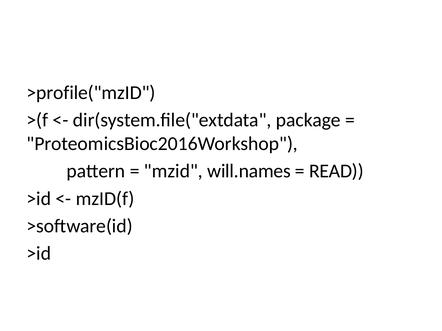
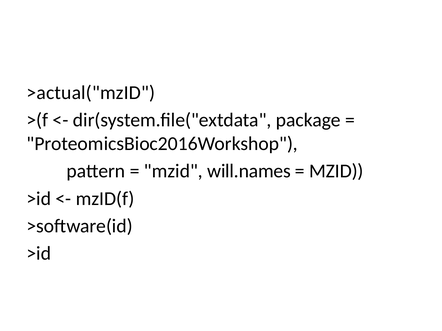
>profile("mzID: >profile("mzID -> >actual("mzID
READ at (336, 171): READ -> MZID
